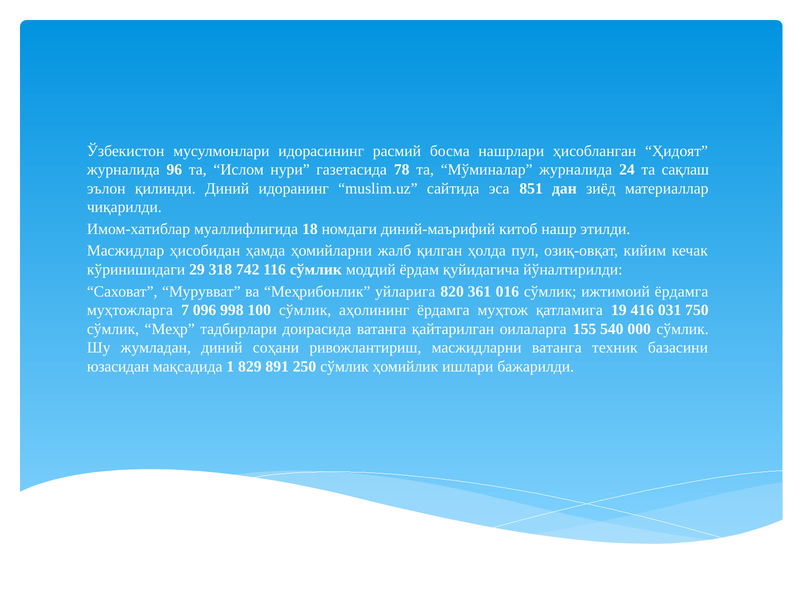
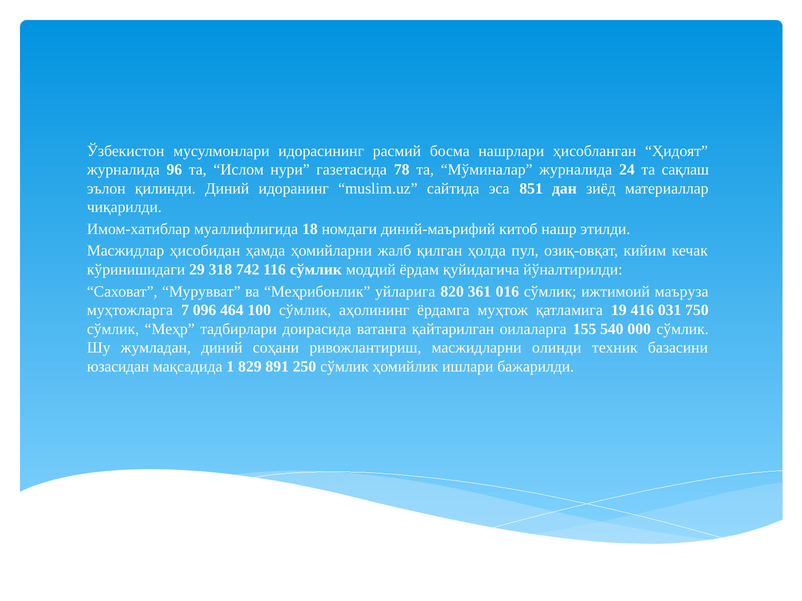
ижтимоий ёрдамга: ёрдамга -> маъруза
998: 998 -> 464
масжидларни ватанга: ватанга -> олинди
